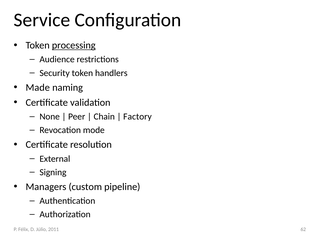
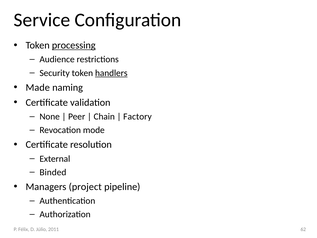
handlers underline: none -> present
Signing: Signing -> Binded
custom: custom -> project
